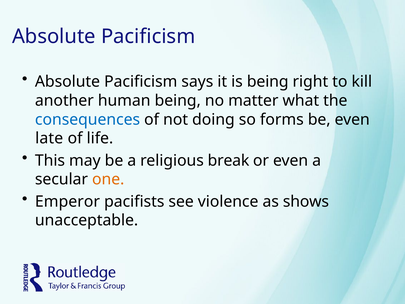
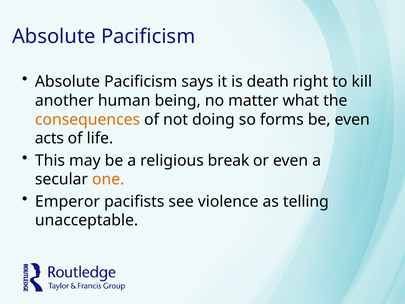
is being: being -> death
consequences colour: blue -> orange
late: late -> acts
shows: shows -> telling
